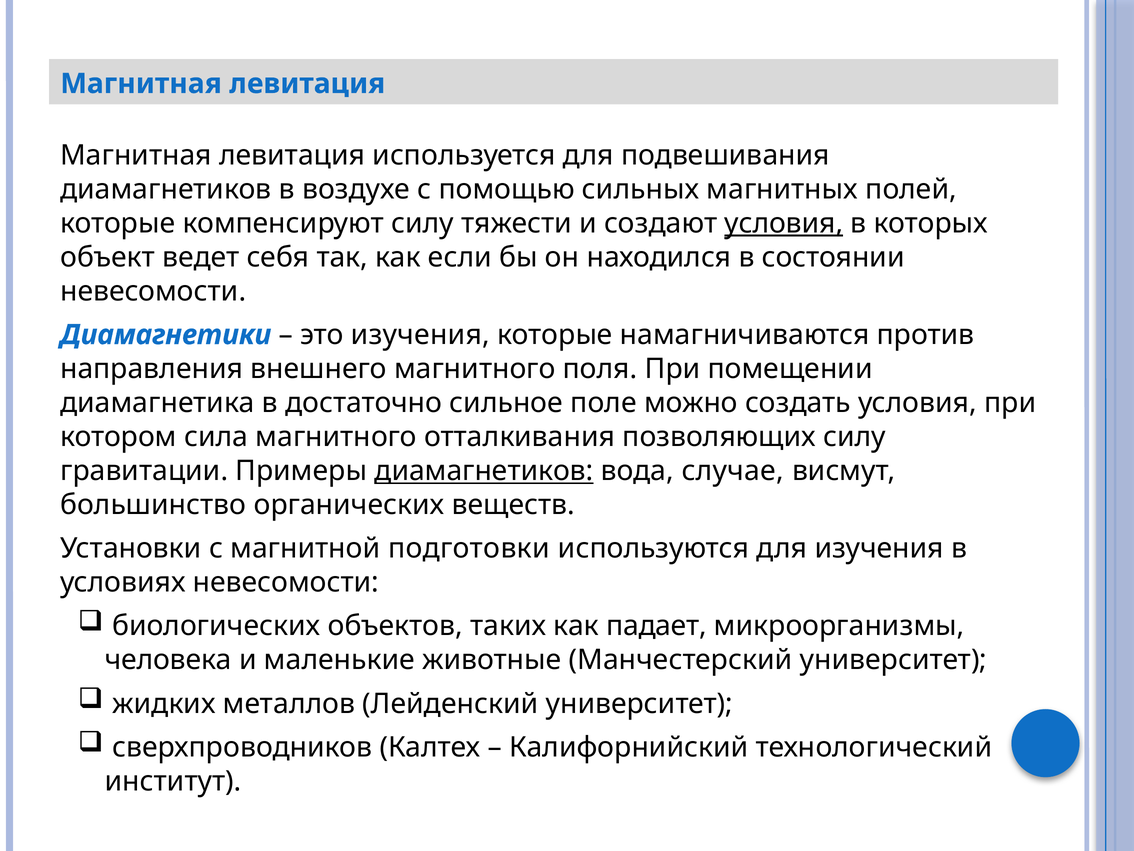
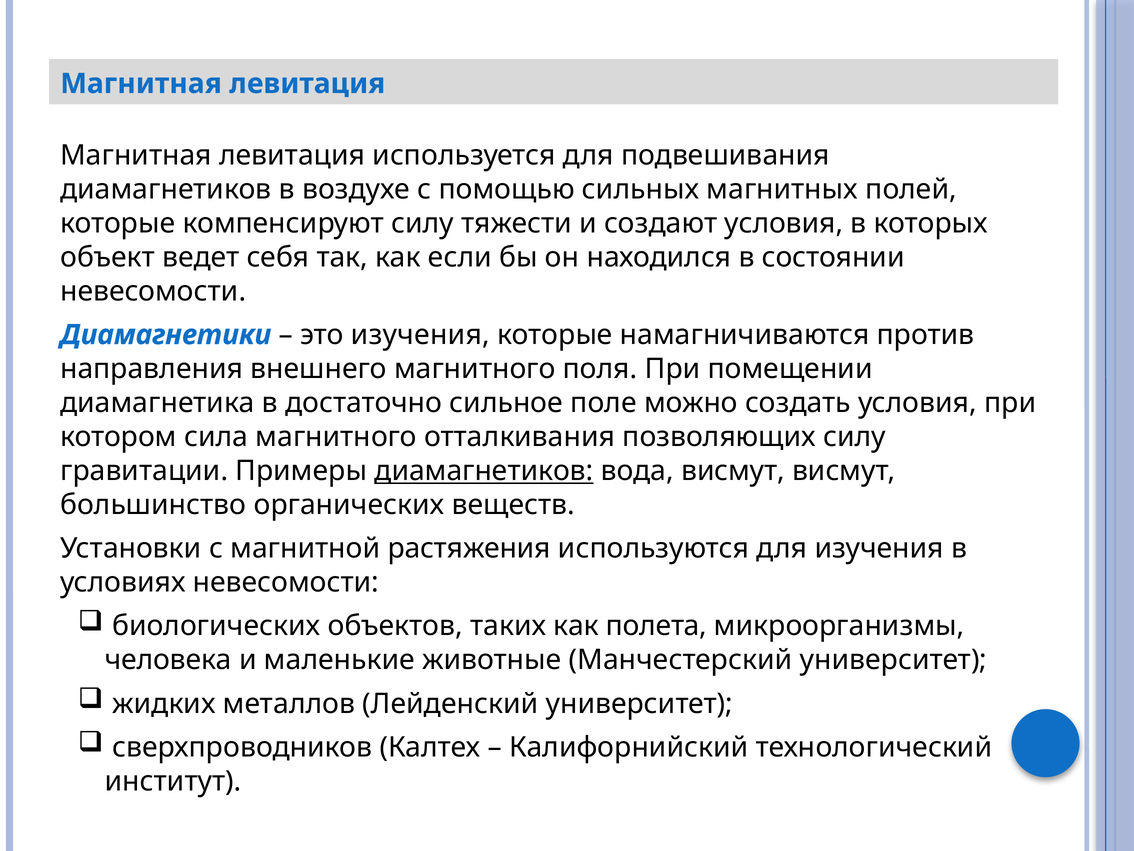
условия at (784, 223) underline: present -> none
вода случае: случае -> висмут
подготовки: подготовки -> растяжения
падает: падает -> полета
